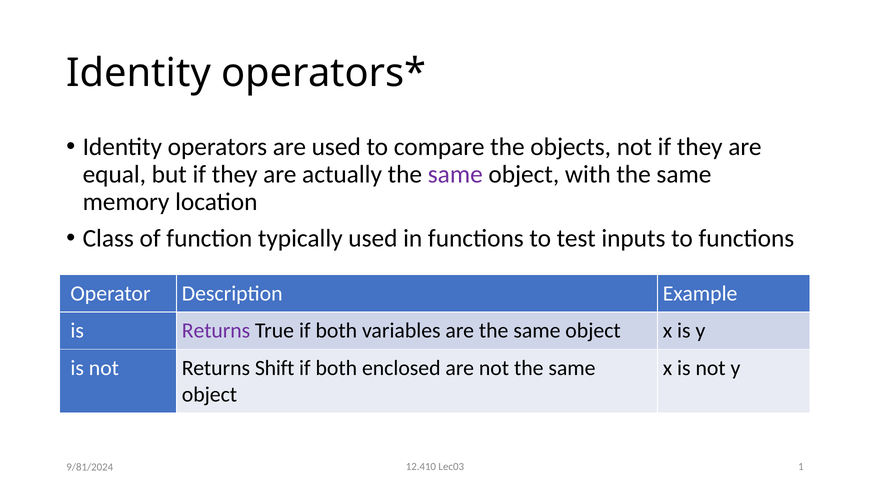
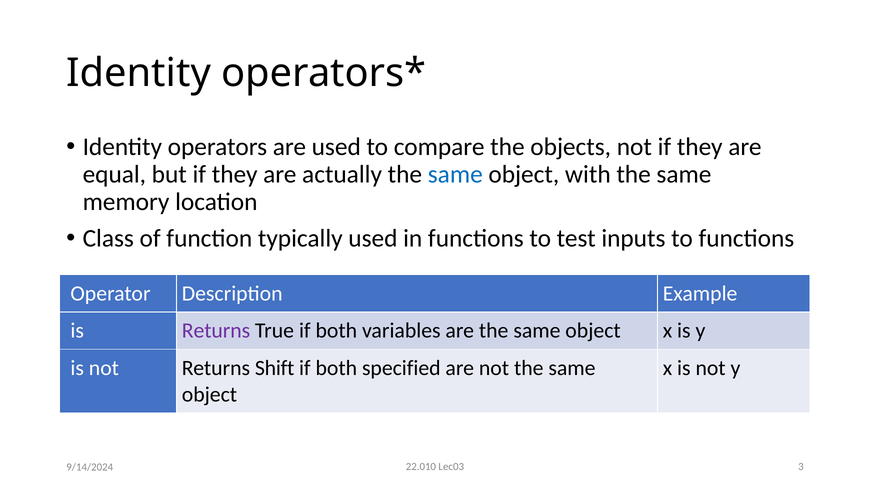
same at (455, 175) colour: purple -> blue
enclosed: enclosed -> specified
12.410: 12.410 -> 22.010
1: 1 -> 3
9/81/2024: 9/81/2024 -> 9/14/2024
